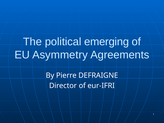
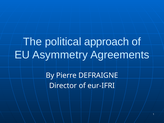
emerging: emerging -> approach
